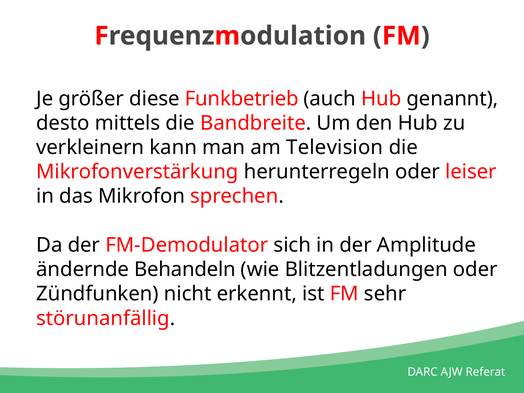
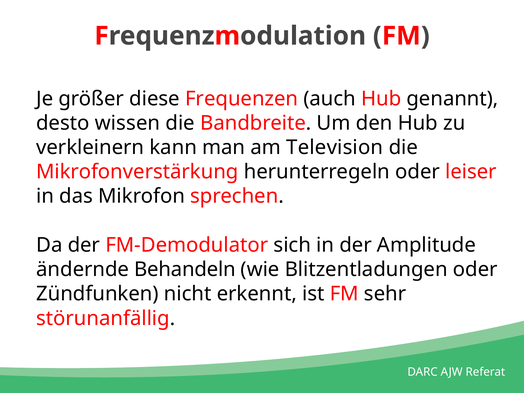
Funkbetrieb: Funkbetrieb -> Frequenzen
mittels: mittels -> wissen
